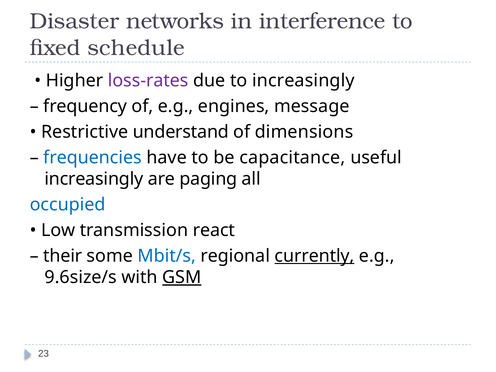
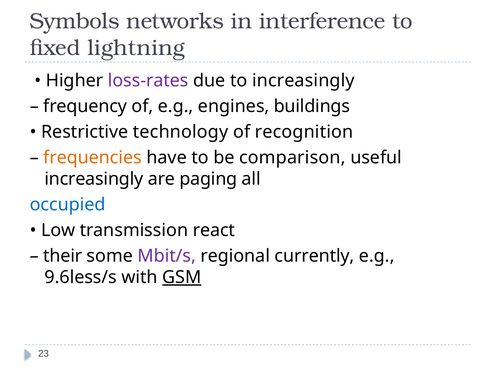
Disaster: Disaster -> Symbols
schedule: schedule -> lightning
message: message -> buildings
understand: understand -> technology
dimensions: dimensions -> recognition
frequencies colour: blue -> orange
capacitance: capacitance -> comparison
Mbit/s colour: blue -> purple
currently underline: present -> none
9.6size/s: 9.6size/s -> 9.6less/s
